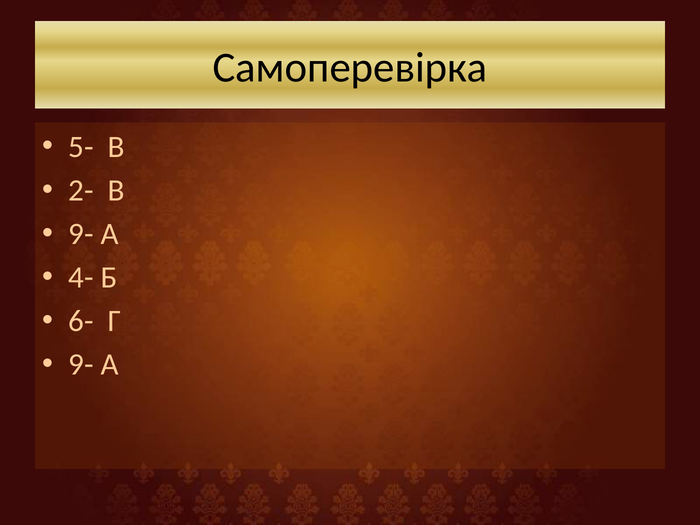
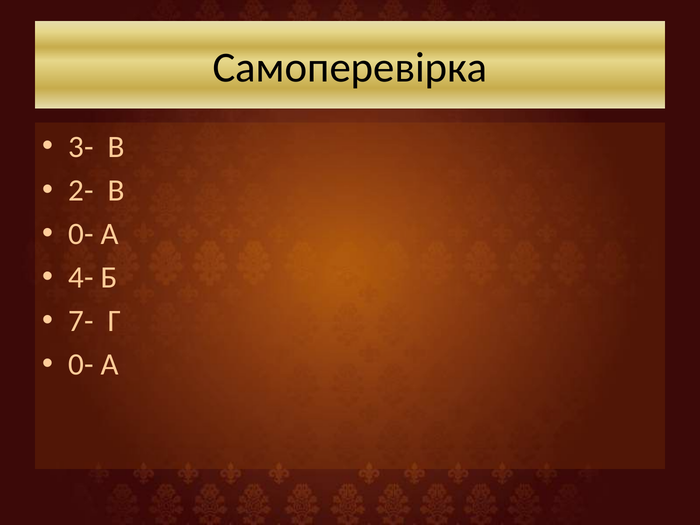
5-: 5- -> 3-
9- at (81, 234): 9- -> 0-
6-: 6- -> 7-
9- at (81, 365): 9- -> 0-
